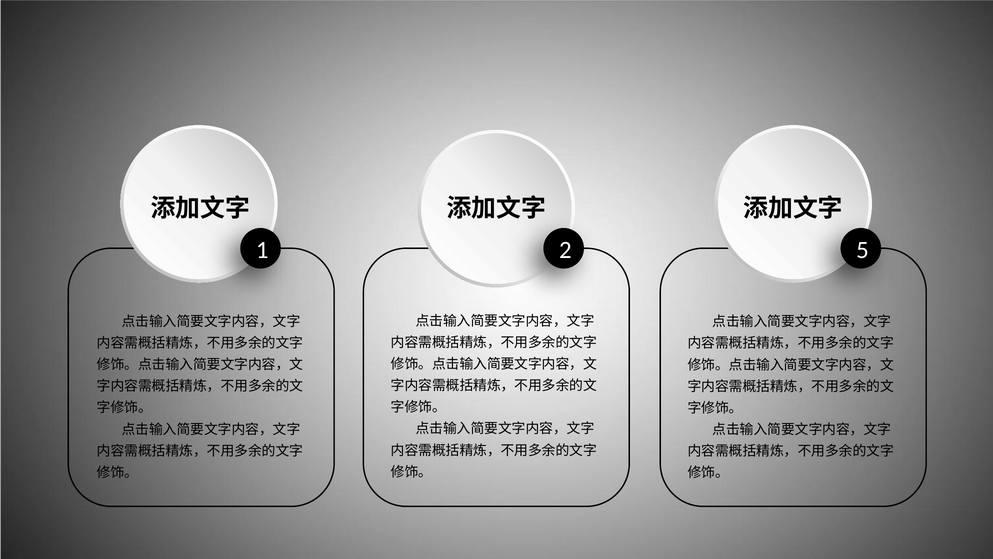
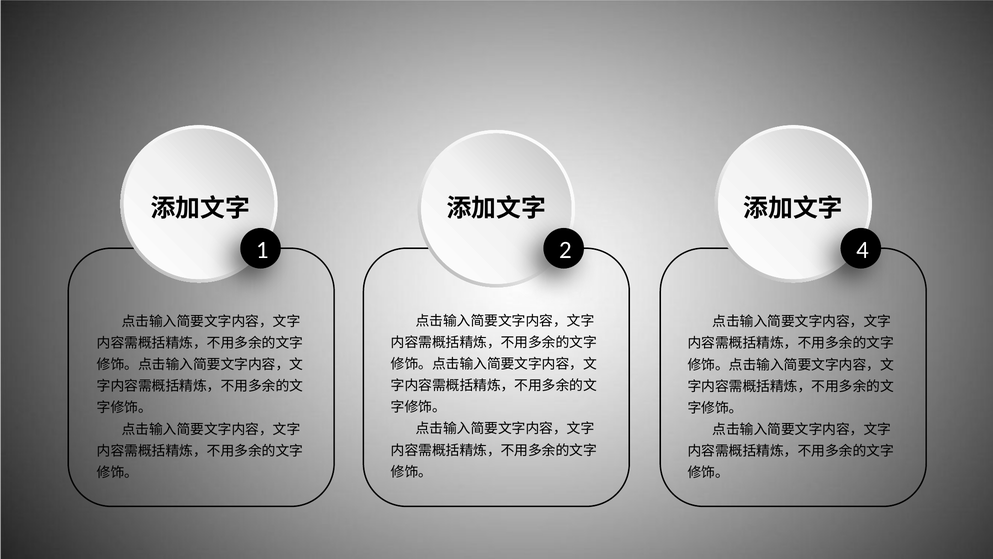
5: 5 -> 4
